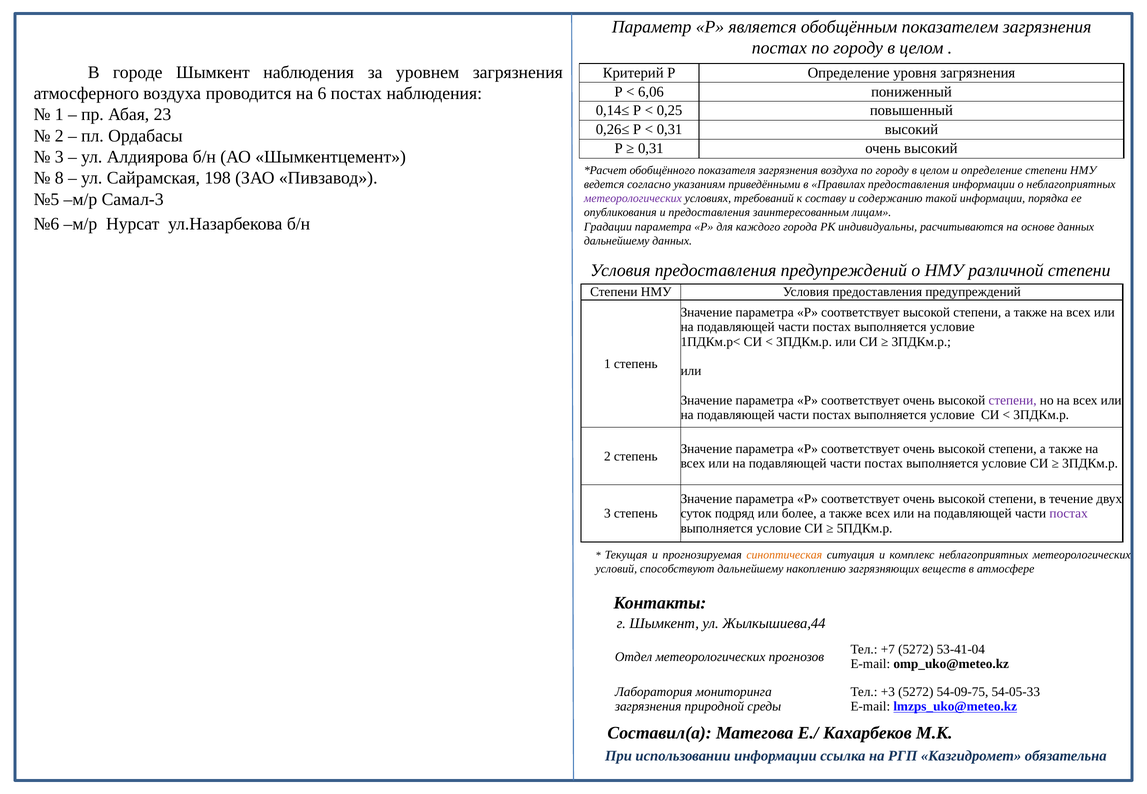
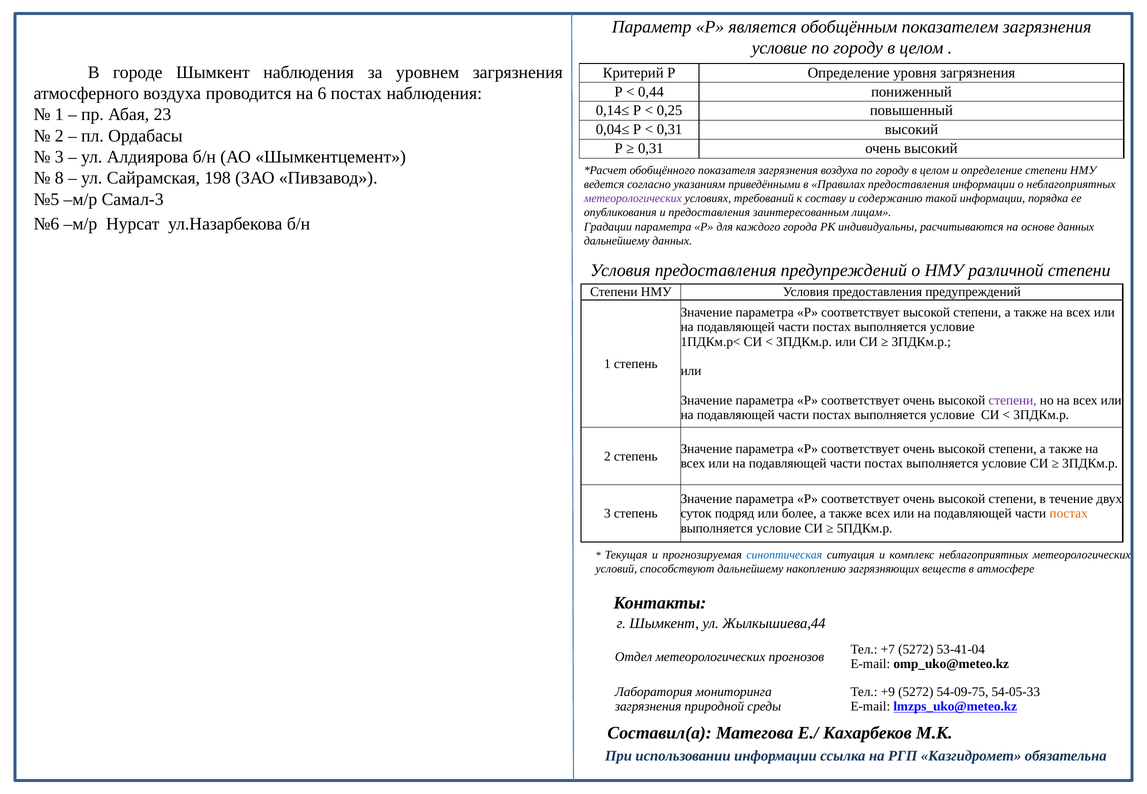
постах at (779, 48): постах -> условие
6,06: 6,06 -> 0,44
0,26≤: 0,26≤ -> 0,04≤
постах at (1069, 514) colour: purple -> orange
синоптическая colour: orange -> blue
+3: +3 -> +9
